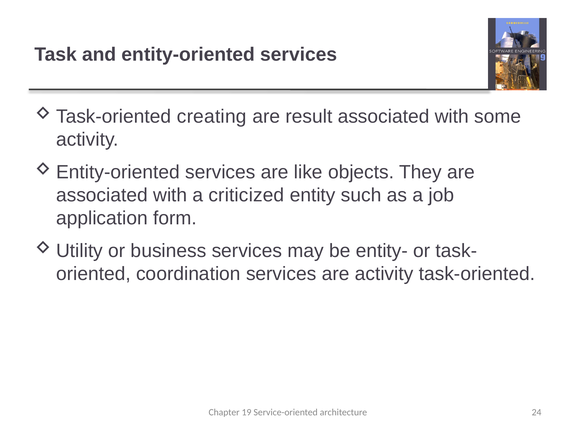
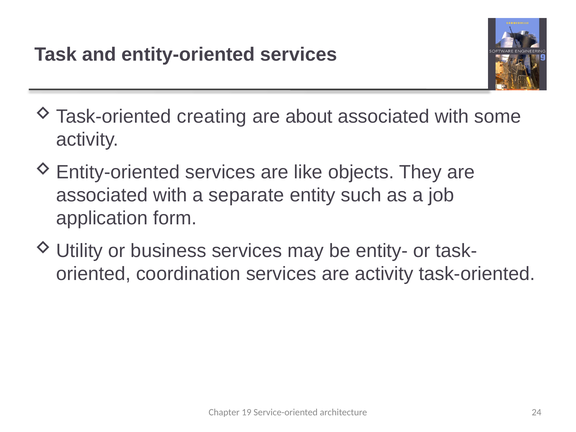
result: result -> about
criticized: criticized -> separate
